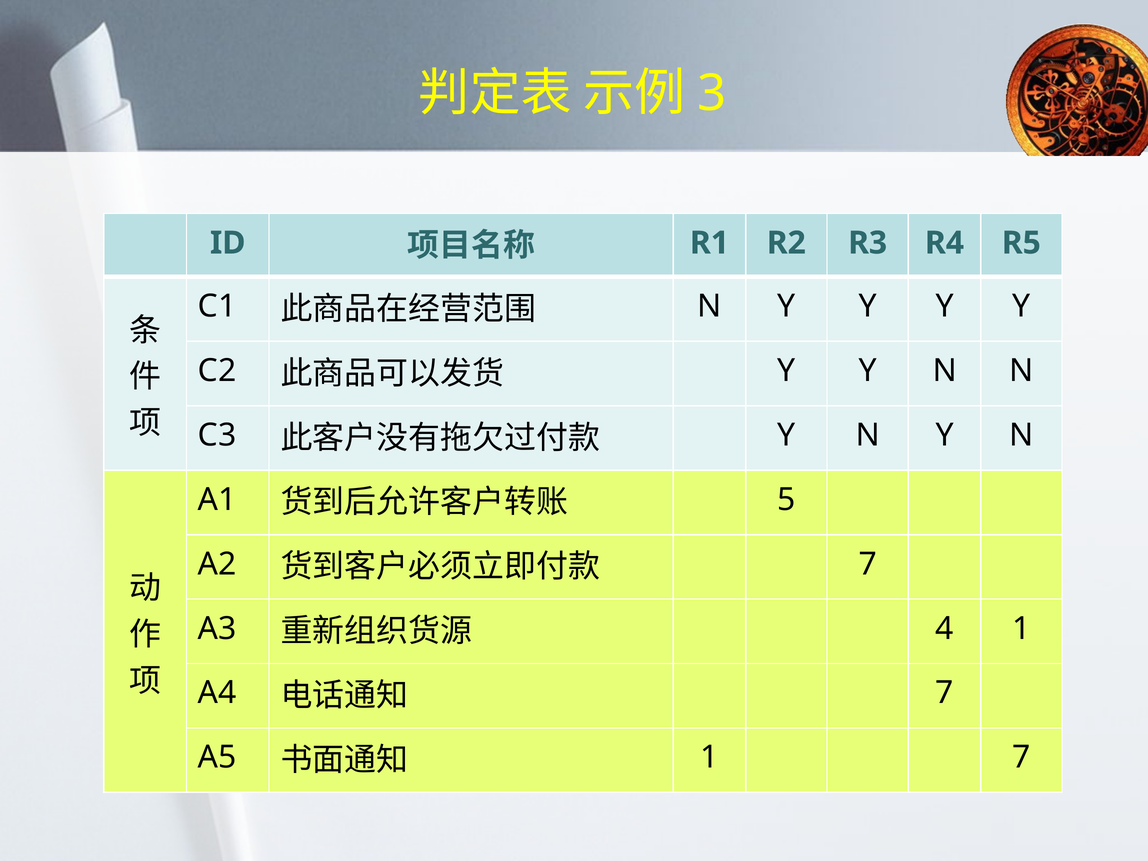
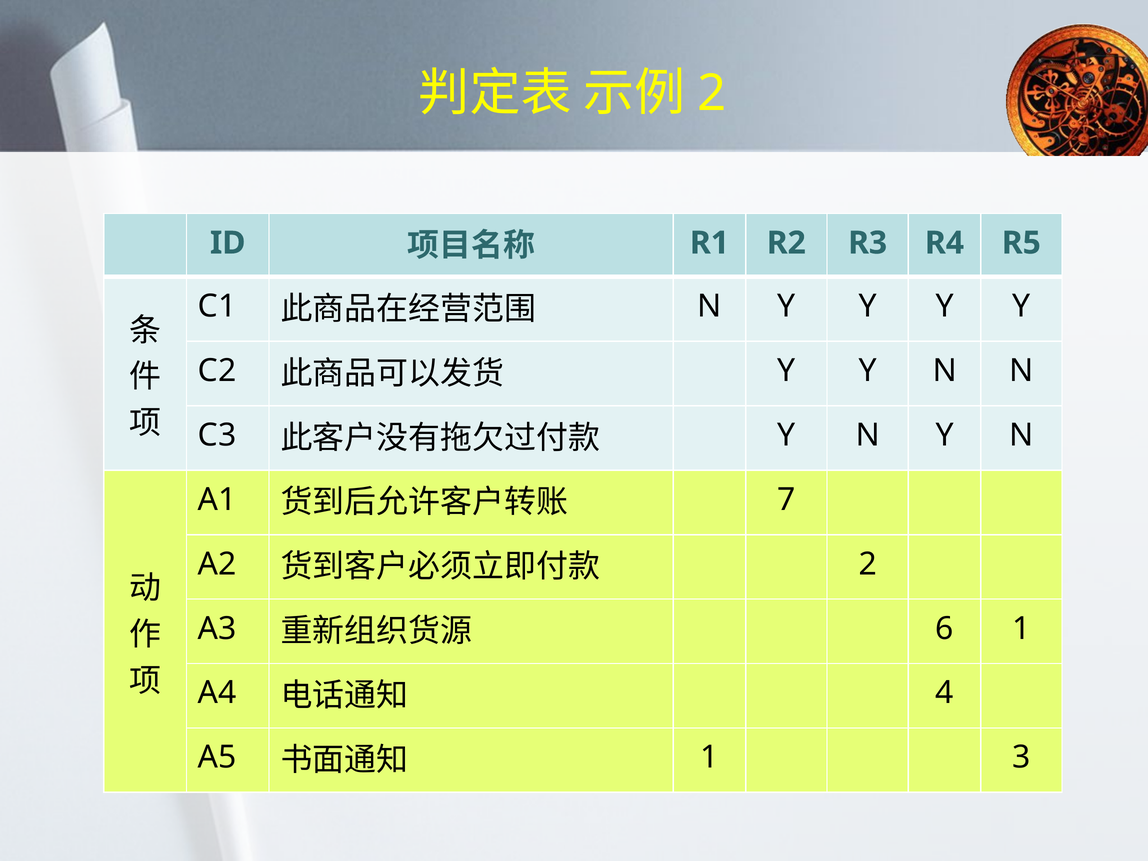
3 at (712, 93): 3 -> 2
5: 5 -> 7
7 at (868, 564): 7 -> 2
4: 4 -> 6
7 at (945, 693): 7 -> 4
1 7: 7 -> 3
